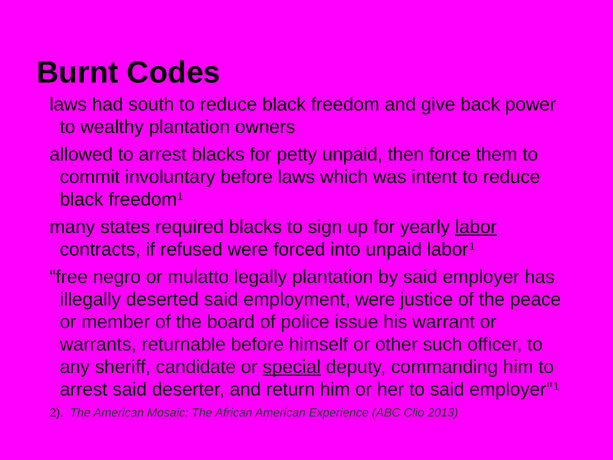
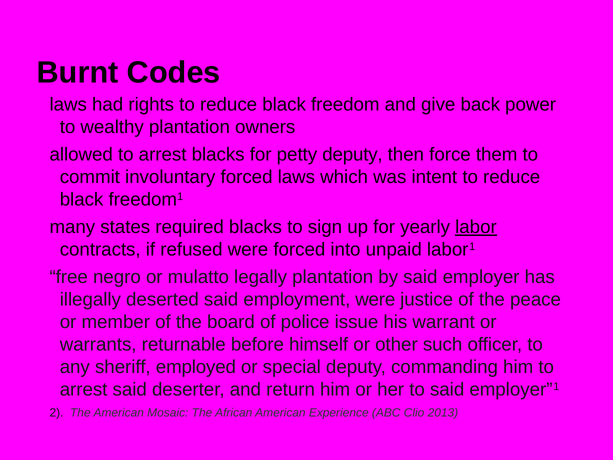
south: south -> rights
petty unpaid: unpaid -> deputy
involuntary before: before -> forced
candidate: candidate -> employed
special underline: present -> none
